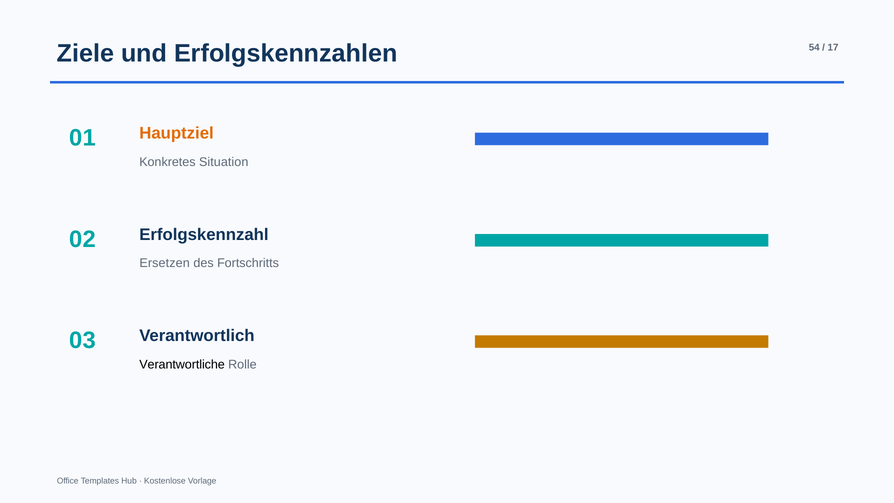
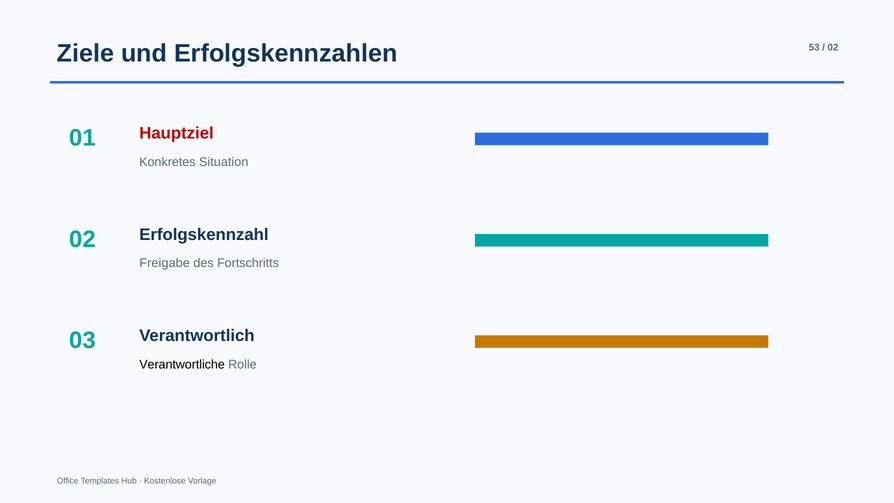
54: 54 -> 53
17 at (833, 48): 17 -> 02
Hauptziel colour: orange -> red
Ersetzen: Ersetzen -> Freigabe
